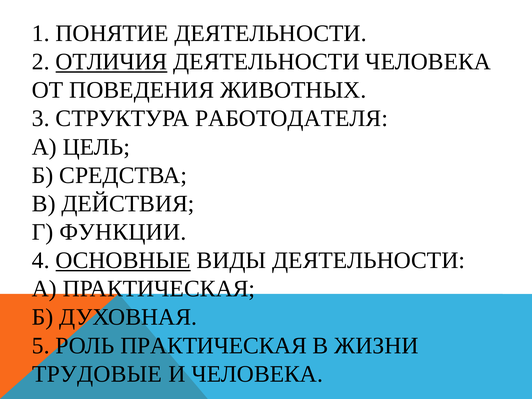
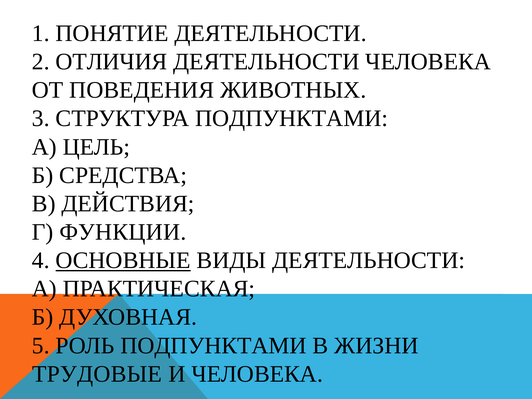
ОТЛИЧИЯ underline: present -> none
СТРУКТУРА РАБОТОДАТЕЛЯ: РАБОТОДАТЕЛЯ -> ПОДПУНКТАМИ
РОЛЬ ПРАКТИЧЕСКАЯ: ПРАКТИЧЕСКАЯ -> ПОДПУНКТАМИ
